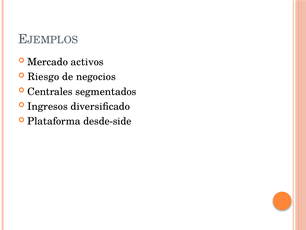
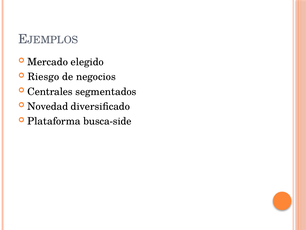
activos: activos -> elegido
Ingresos: Ingresos -> Novedad
desde-side: desde-side -> busca-side
